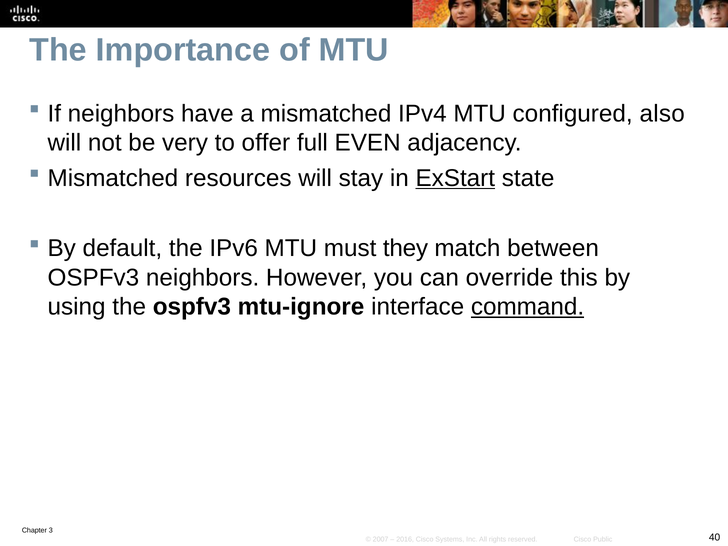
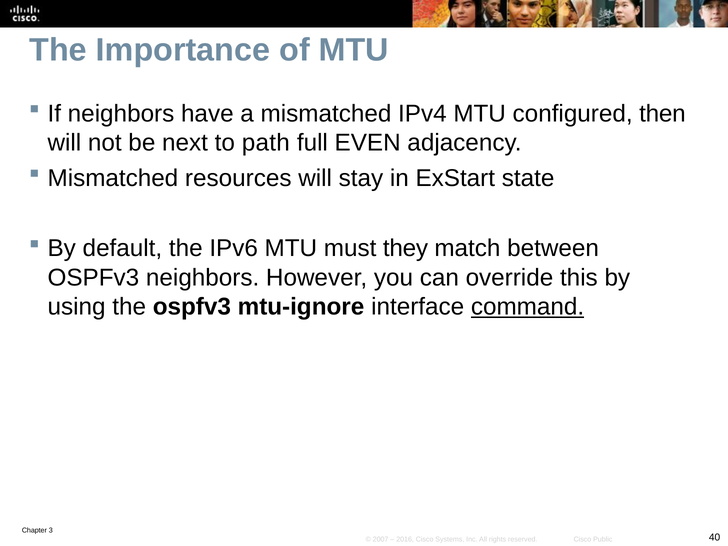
also: also -> then
very: very -> next
offer: offer -> path
ExStart underline: present -> none
